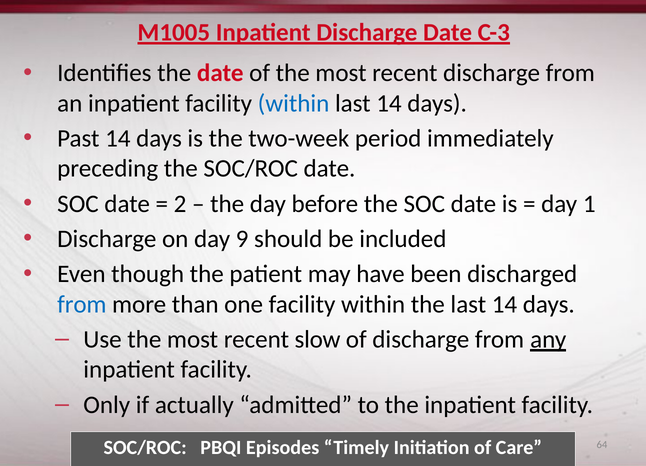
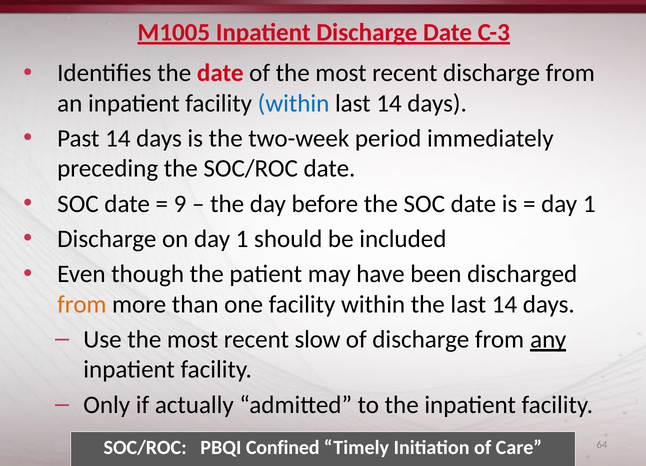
2: 2 -> 9
on day 9: 9 -> 1
from at (82, 304) colour: blue -> orange
Episodes: Episodes -> Confined
